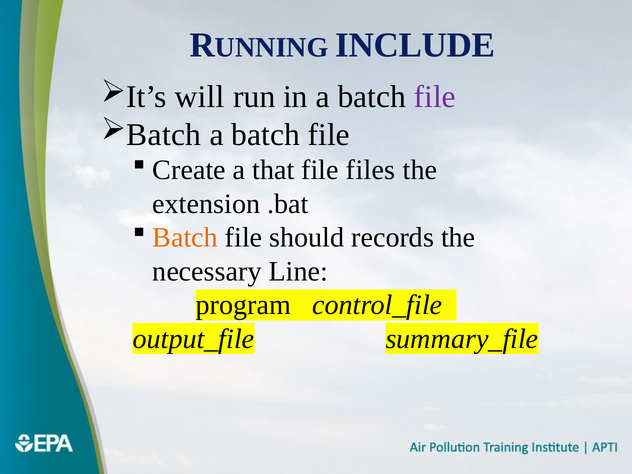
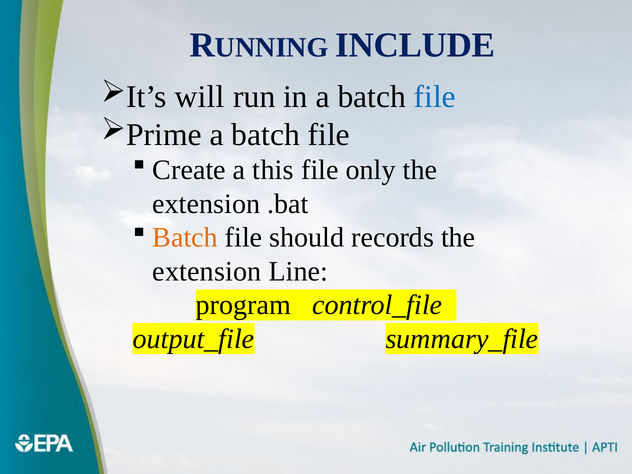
file at (435, 97) colour: purple -> blue
Batch at (164, 135): Batch -> Prime
that: that -> this
files: files -> only
necessary at (207, 271): necessary -> extension
